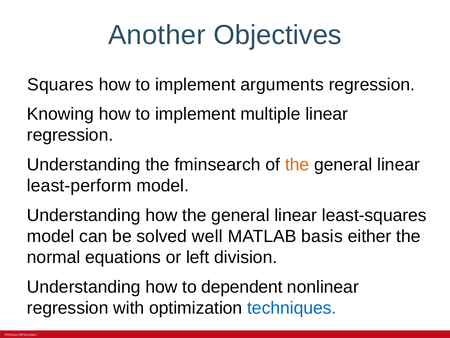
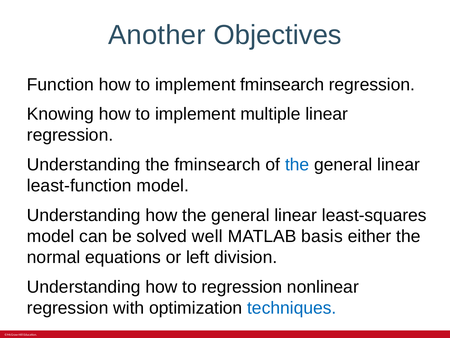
Squares: Squares -> Function
implement arguments: arguments -> fminsearch
the at (297, 164) colour: orange -> blue
least-perform: least-perform -> least-function
to dependent: dependent -> regression
